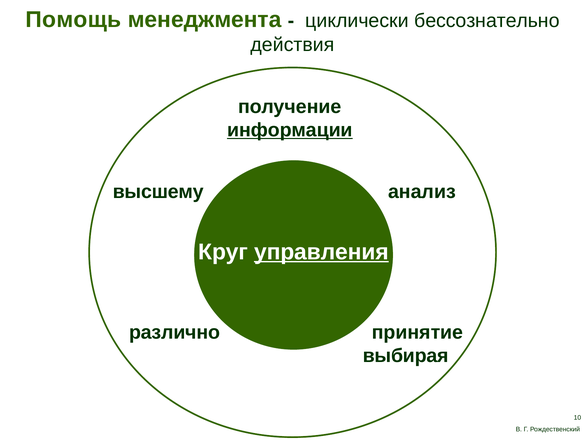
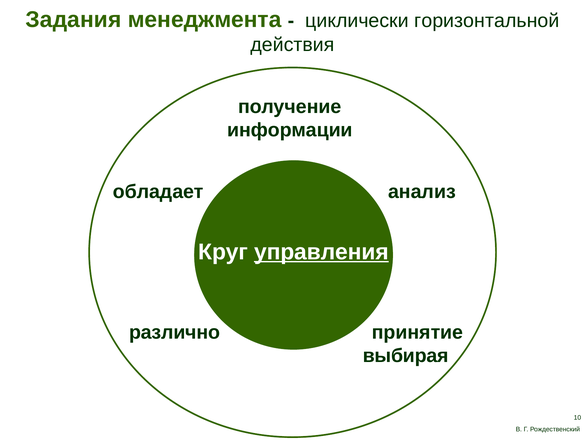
Помощь: Помощь -> Задания
бессознательно: бессознательно -> горизонтальной
информации underline: present -> none
высшему: высшему -> обладает
